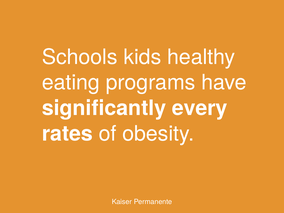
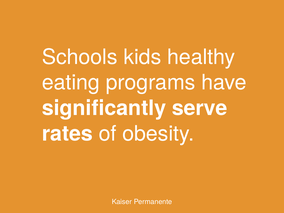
every: every -> serve
